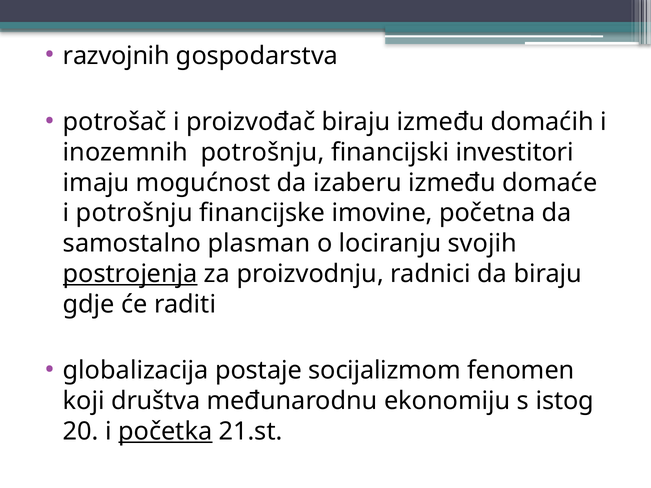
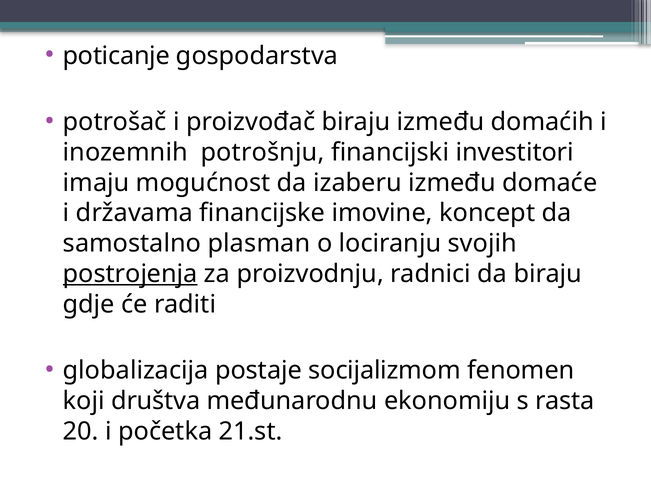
razvojnih: razvojnih -> poticanje
i potrošnju: potrošnju -> državama
početna: početna -> koncept
istog: istog -> rasta
početka underline: present -> none
